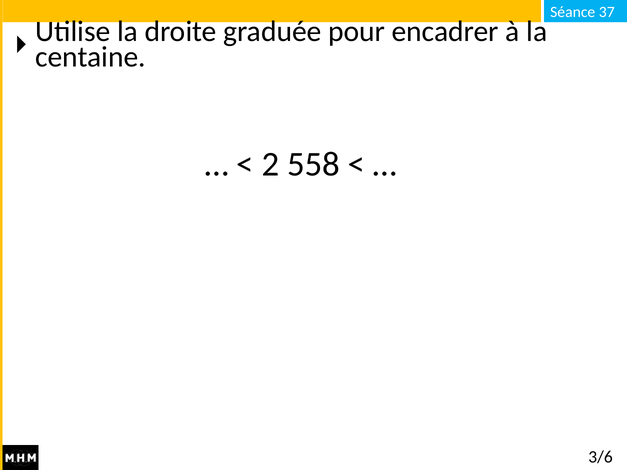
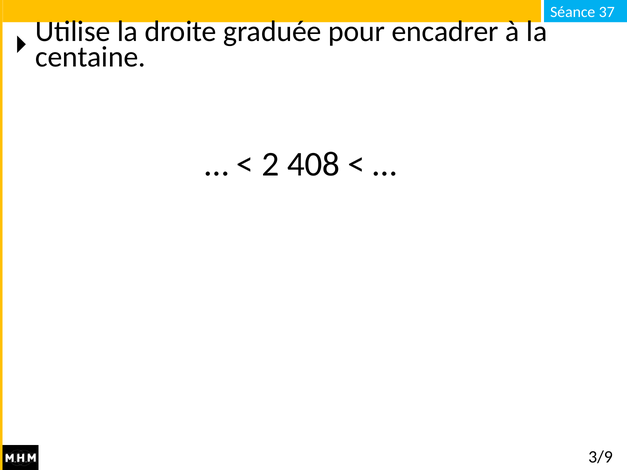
558: 558 -> 408
3/6: 3/6 -> 3/9
